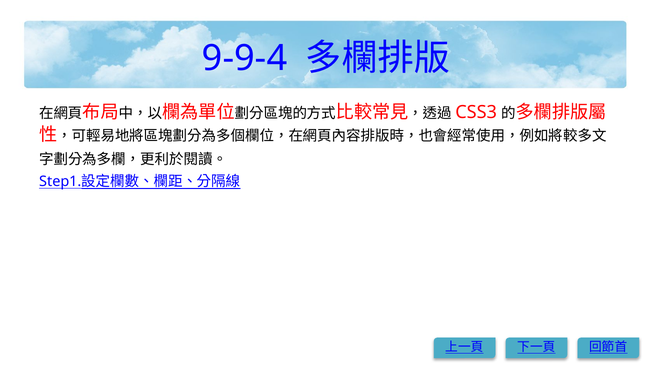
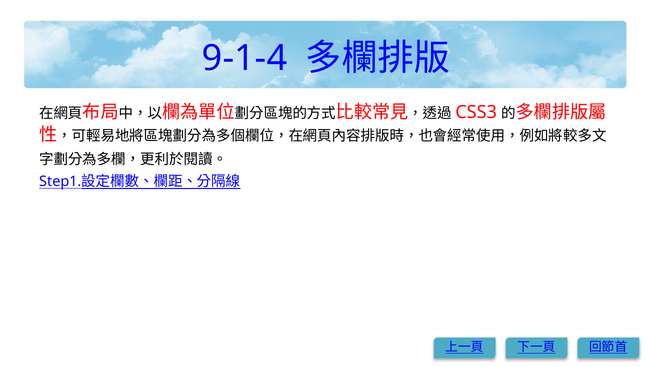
9-9-4: 9-9-4 -> 9-1-4
